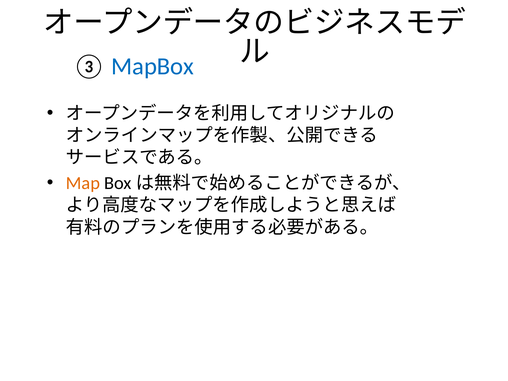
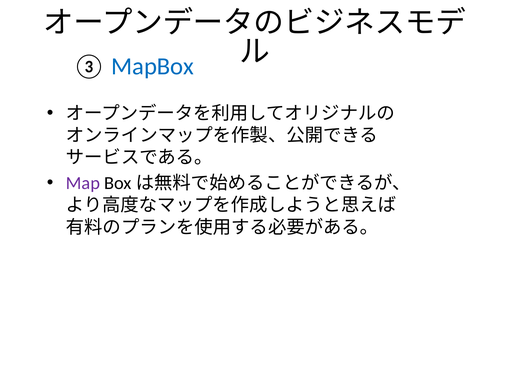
Map colour: orange -> purple
